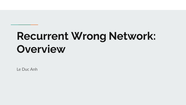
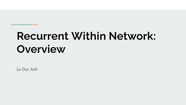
Wrong: Wrong -> Within
